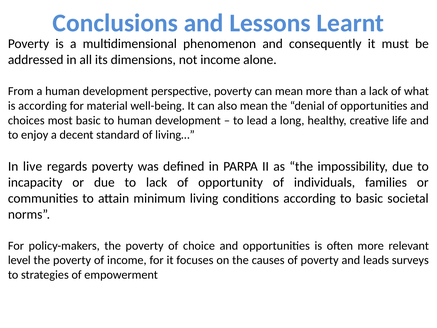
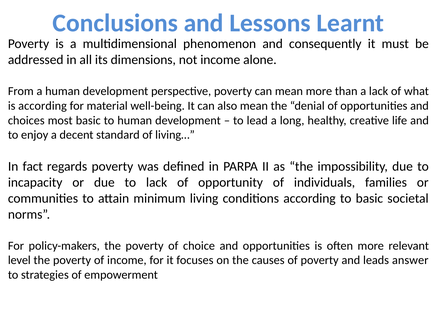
live: live -> fact
surveys: surveys -> answer
